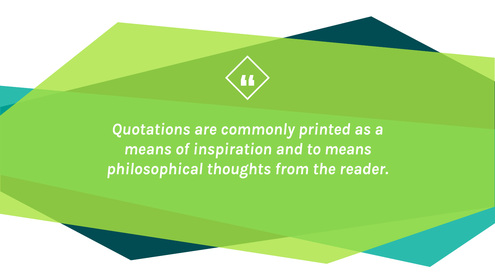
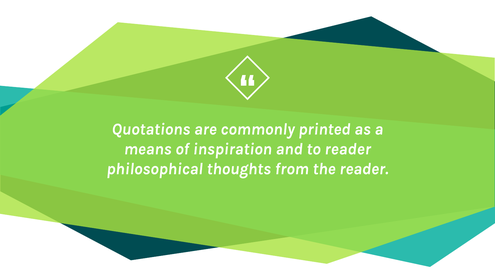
to means: means -> reader
